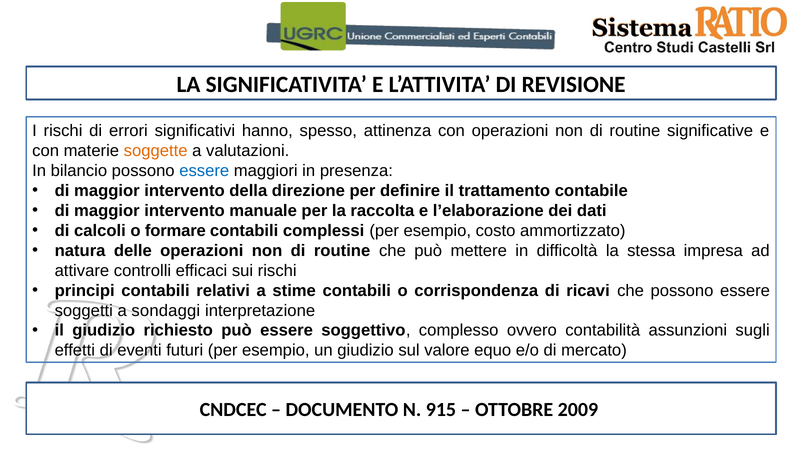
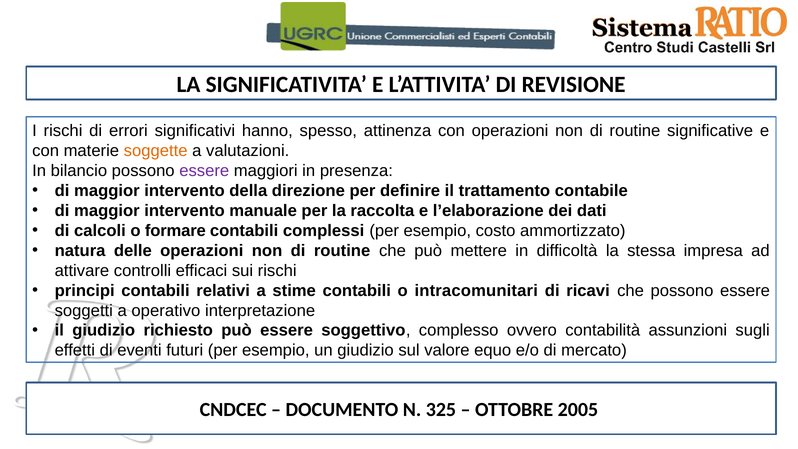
essere at (204, 171) colour: blue -> purple
corrispondenza: corrispondenza -> intracomunitari
sondaggi: sondaggi -> operativo
915: 915 -> 325
2009: 2009 -> 2005
